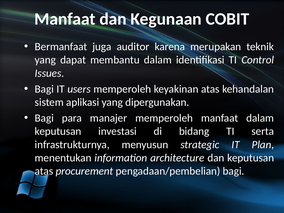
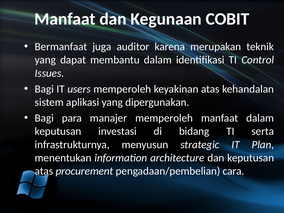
pengadaan/pembelian bagi: bagi -> cara
